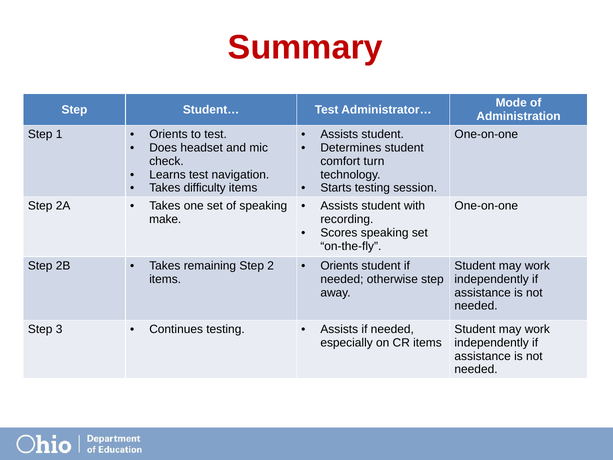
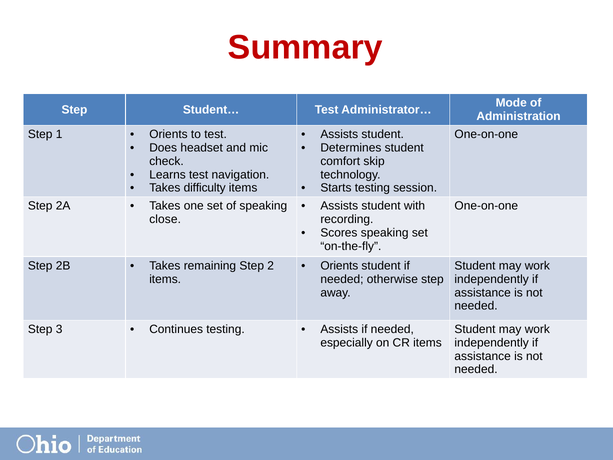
turn: turn -> skip
make: make -> close
